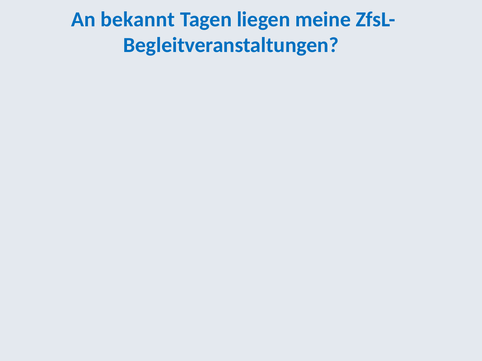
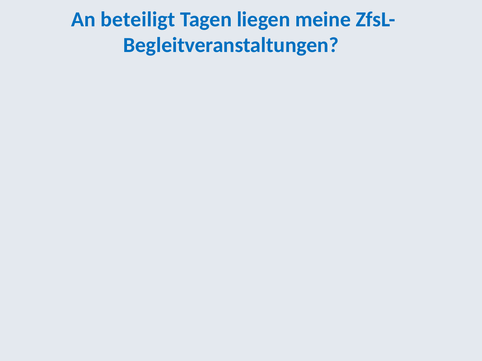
bekannt: bekannt -> beteiligt
